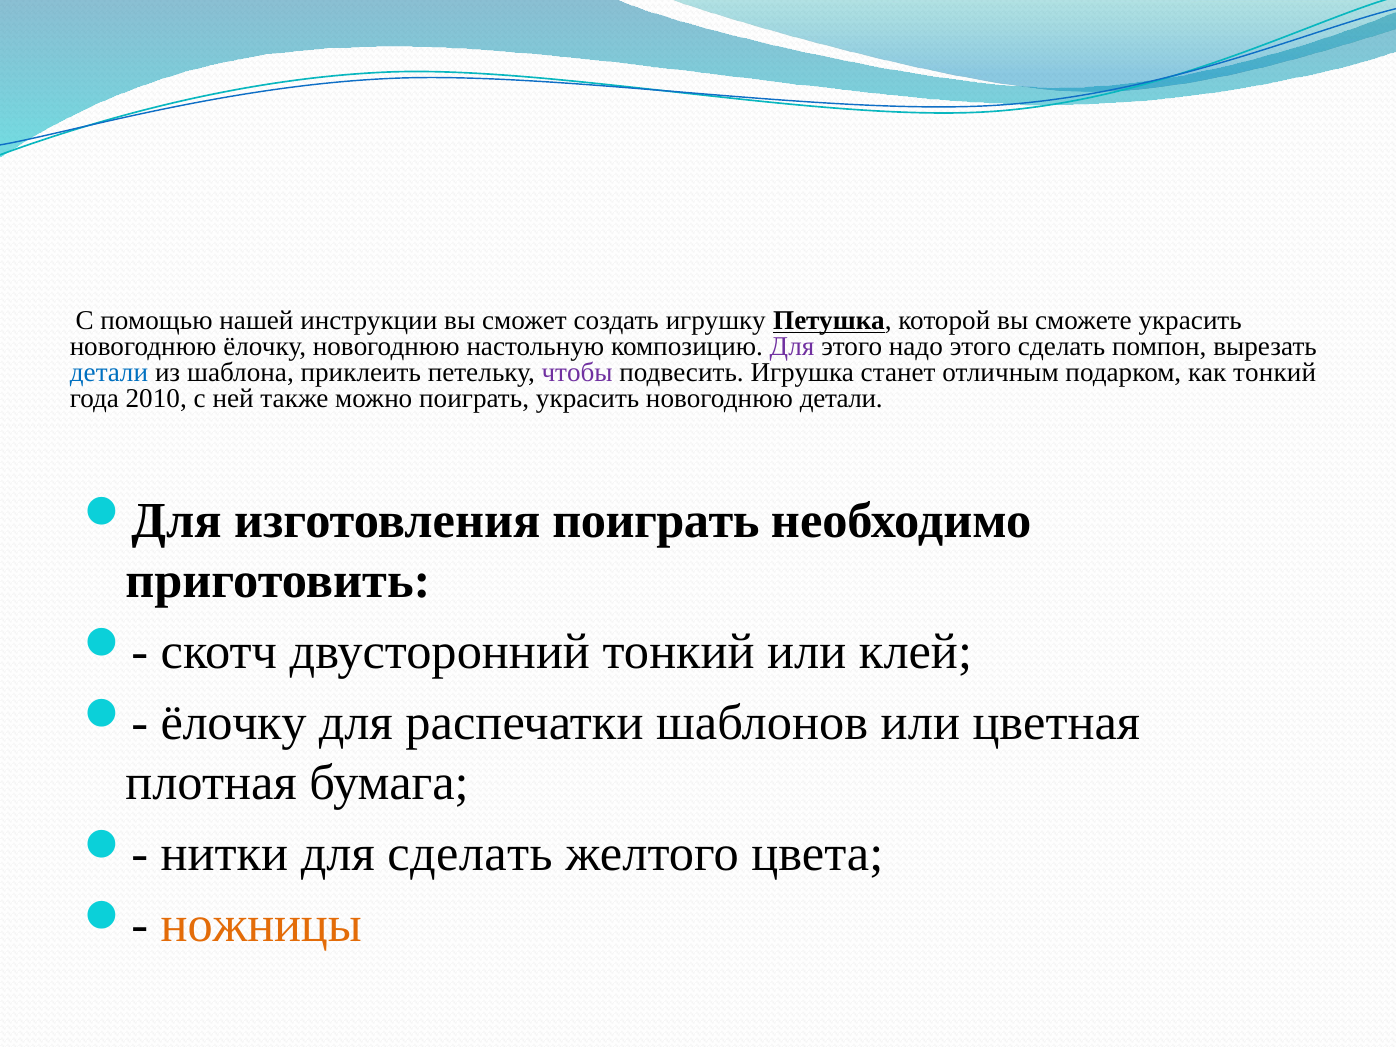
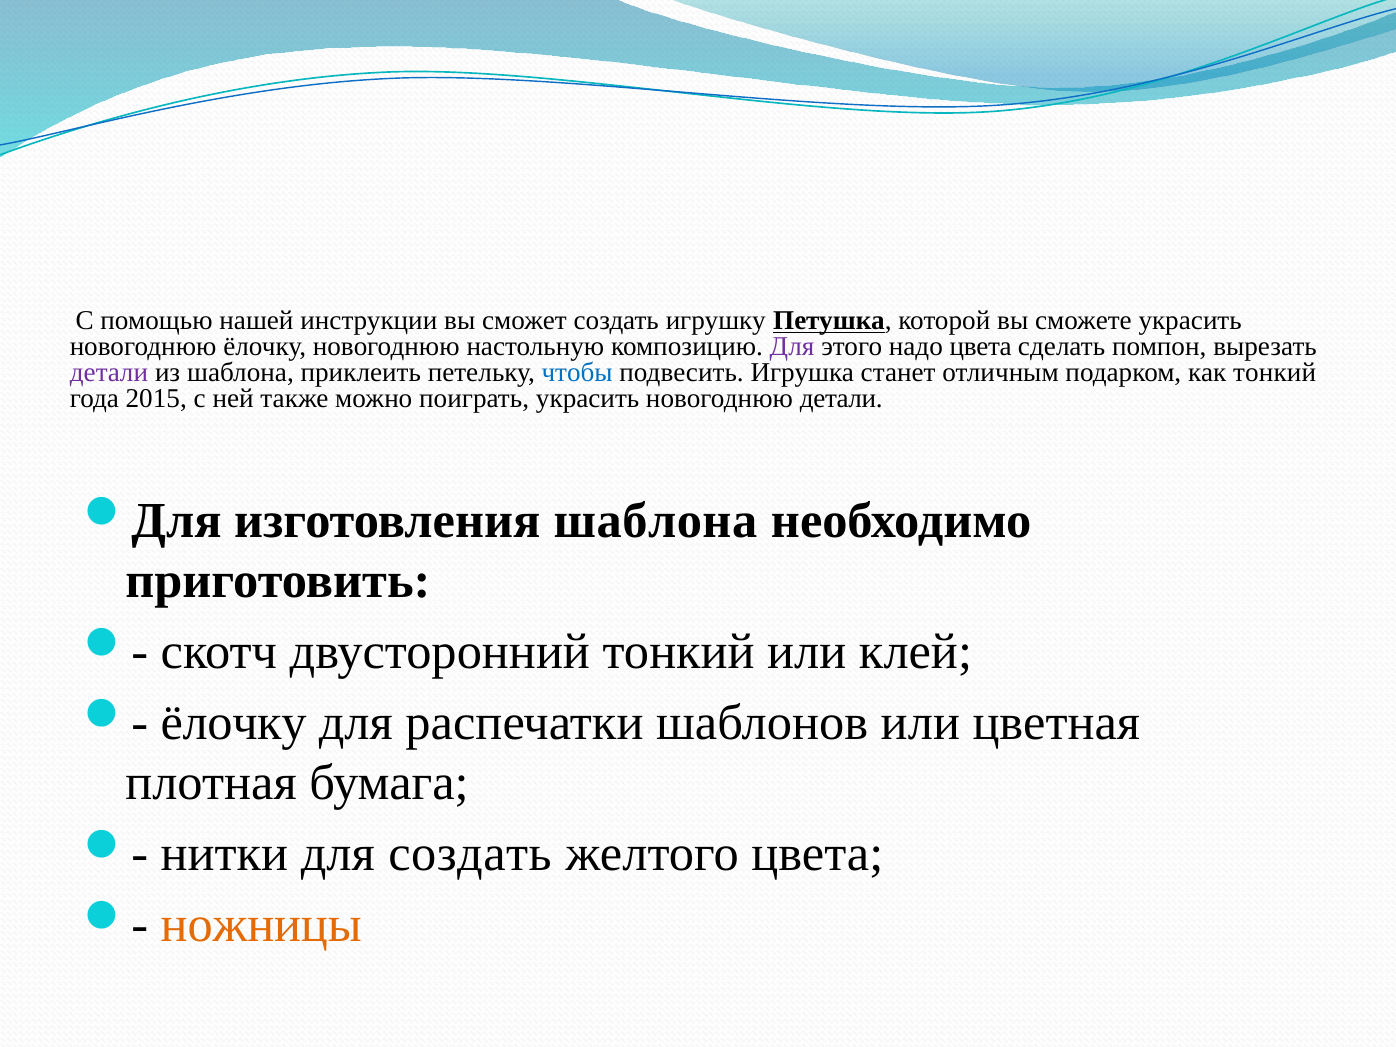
надо этого: этого -> цвета
детали at (109, 373) colour: blue -> purple
чтобы colour: purple -> blue
2010: 2010 -> 2015
изготовления поиграть: поиграть -> шаблона
для сделать: сделать -> создать
